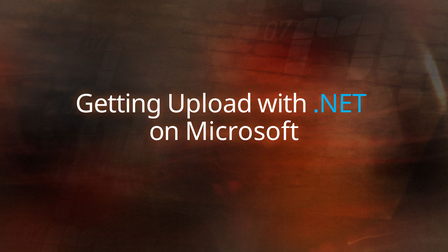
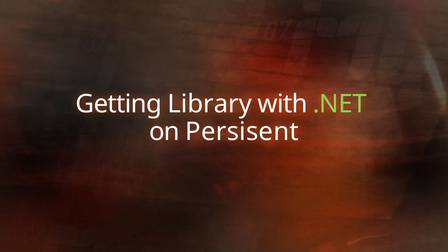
Upload: Upload -> Library
.NET colour: light blue -> light green
Microsoft: Microsoft -> Persisent
